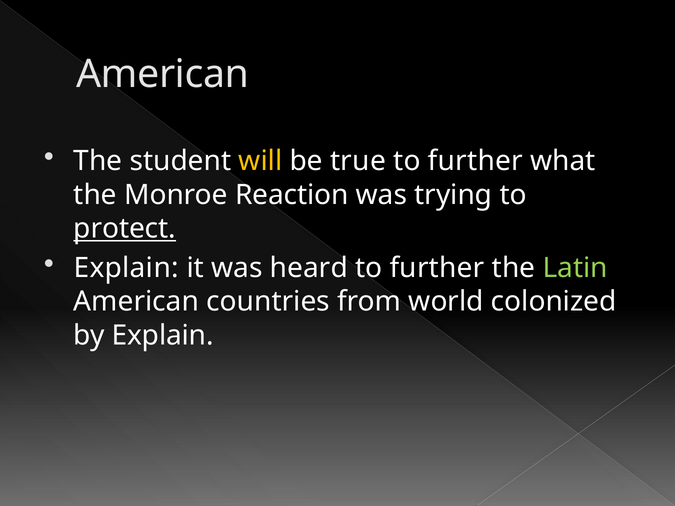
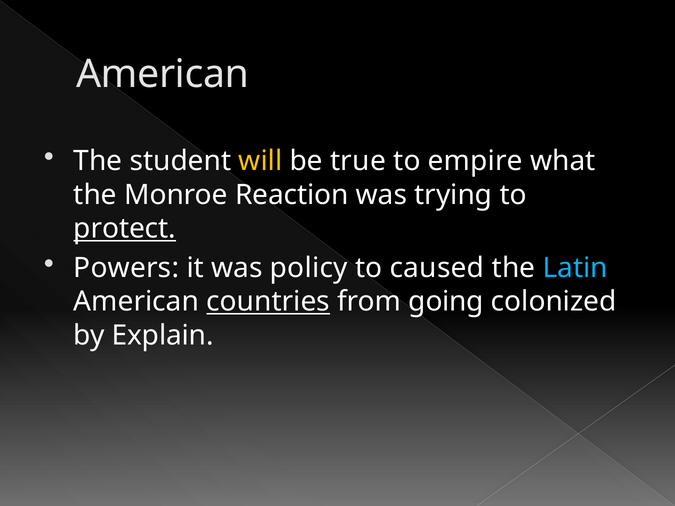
further at (475, 161): further -> empire
Explain at (126, 268): Explain -> Powers
heard: heard -> policy
further at (437, 268): further -> caused
Latin colour: light green -> light blue
countries underline: none -> present
world: world -> going
